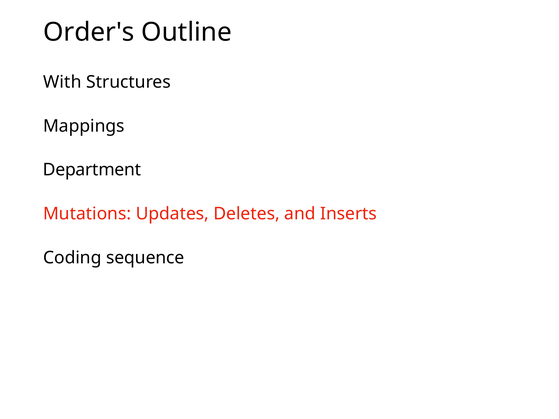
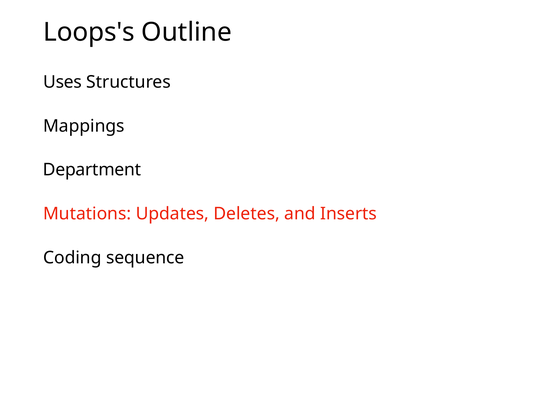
Order's: Order's -> Loops's
With: With -> Uses
